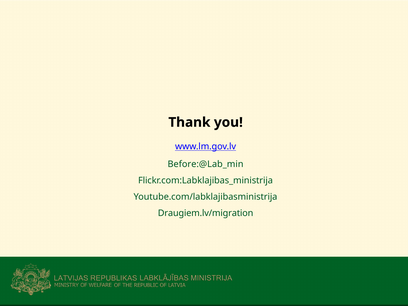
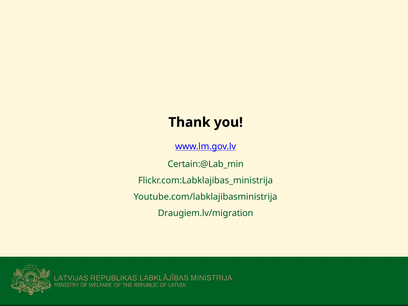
Before:@Lab_min: Before:@Lab_min -> Certain:@Lab_min
